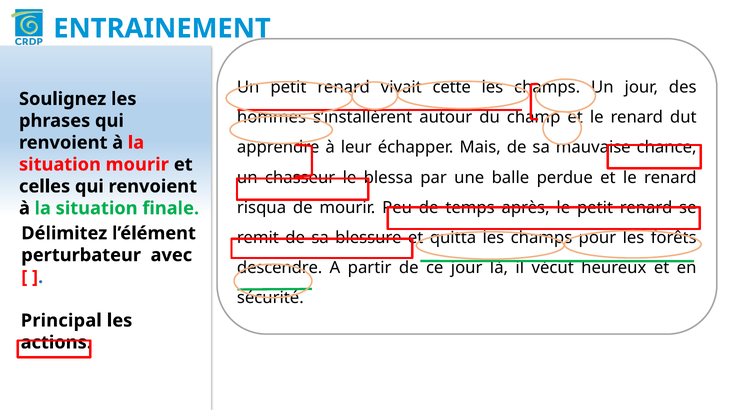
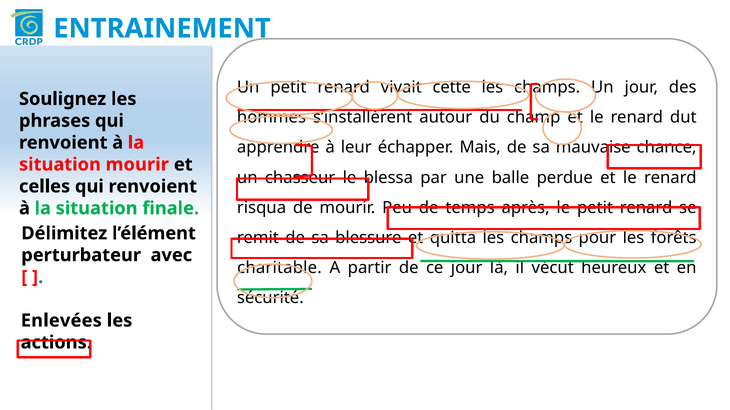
descendre: descendre -> charitable
Principal: Principal -> Enlevées
